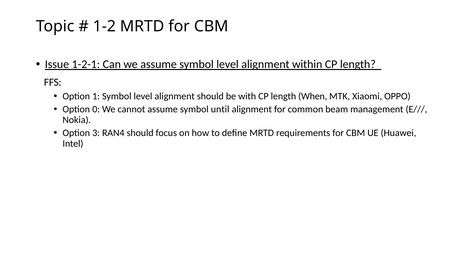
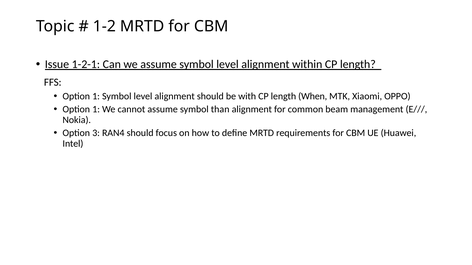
0 at (96, 109): 0 -> 1
until: until -> than
